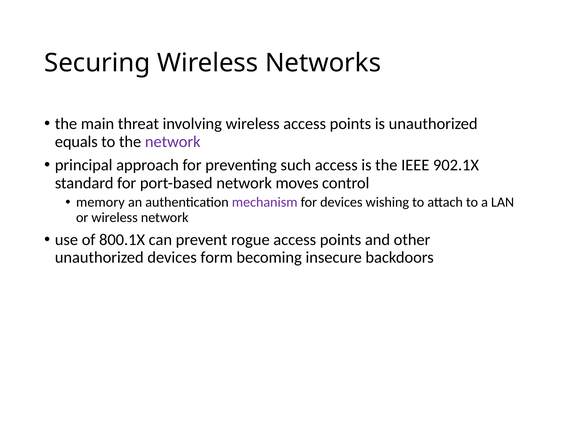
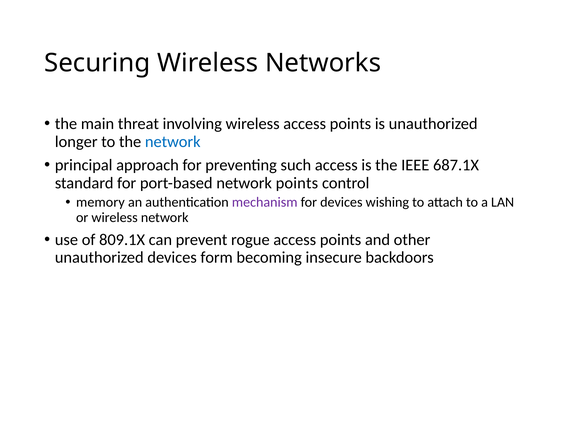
equals: equals -> longer
network at (173, 142) colour: purple -> blue
902.1X: 902.1X -> 687.1X
network moves: moves -> points
800.1X: 800.1X -> 809.1X
